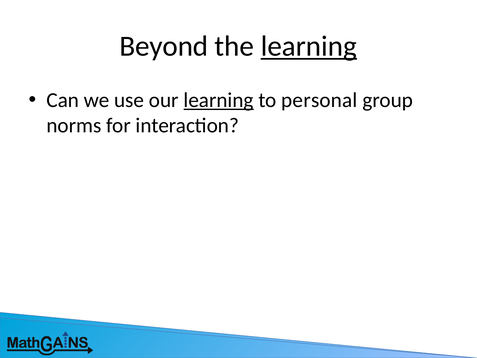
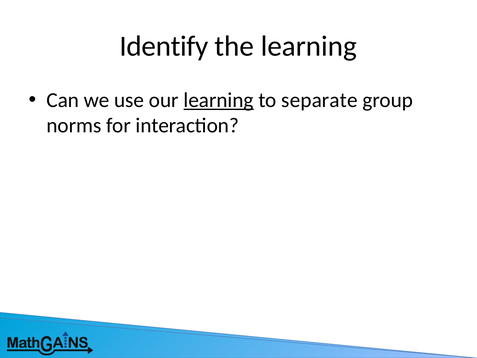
Beyond: Beyond -> Identify
learning at (309, 46) underline: present -> none
personal: personal -> separate
